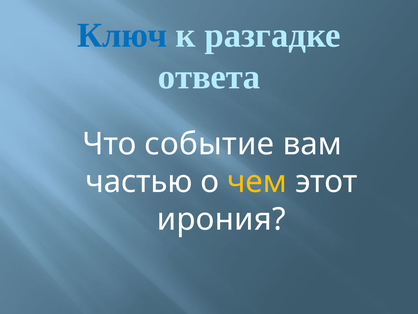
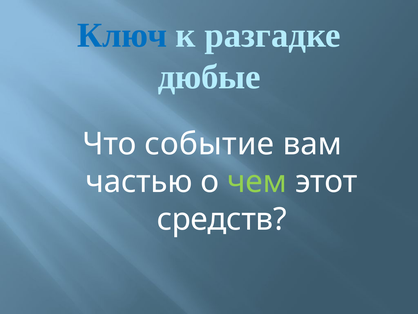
ответа: ответа -> дюбые
чем colour: yellow -> light green
ирония: ирония -> средств
